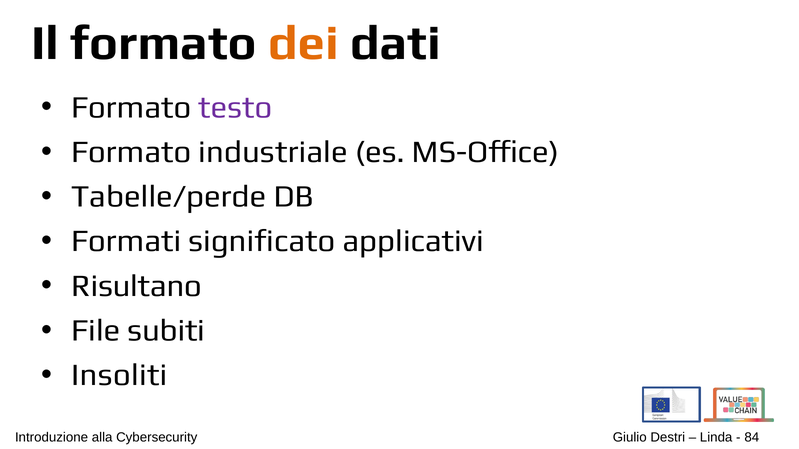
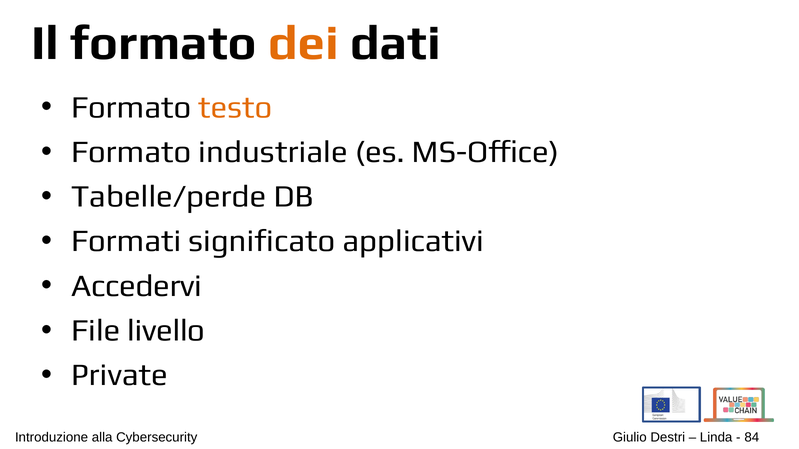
testo colour: purple -> orange
Risultano: Risultano -> Accedervi
subiti: subiti -> livello
Insoliti: Insoliti -> Private
